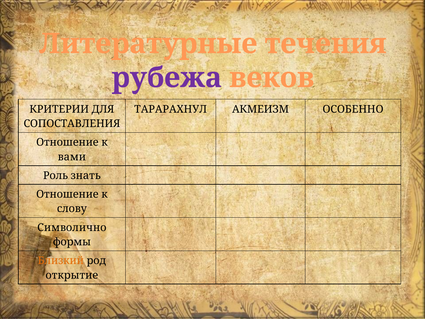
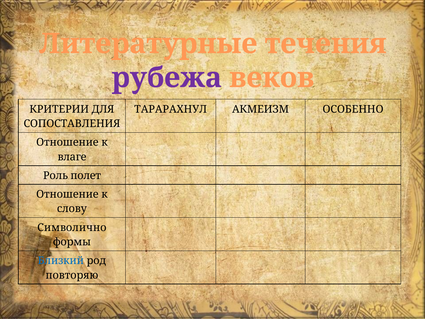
вами: вами -> влаге
знать: знать -> полет
Близкий colour: orange -> blue
открытие: открытие -> повторяю
